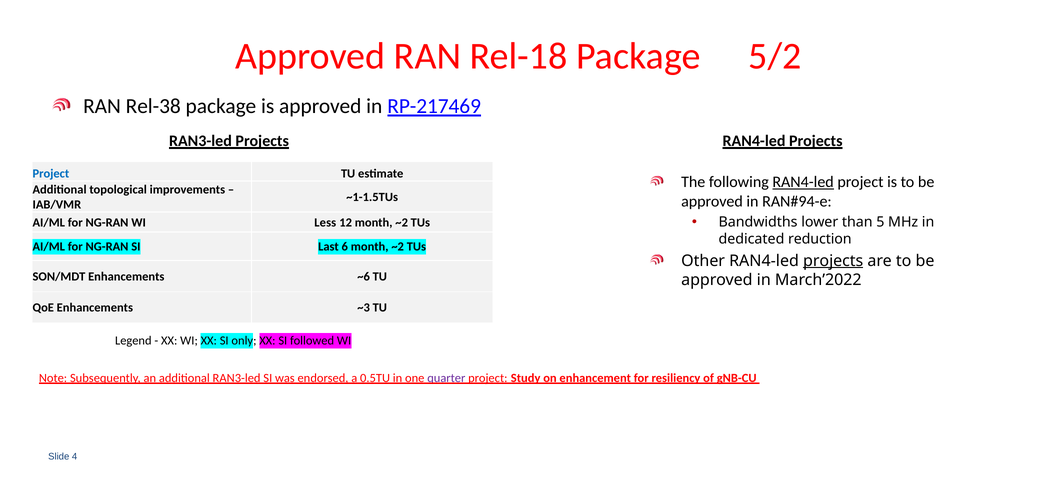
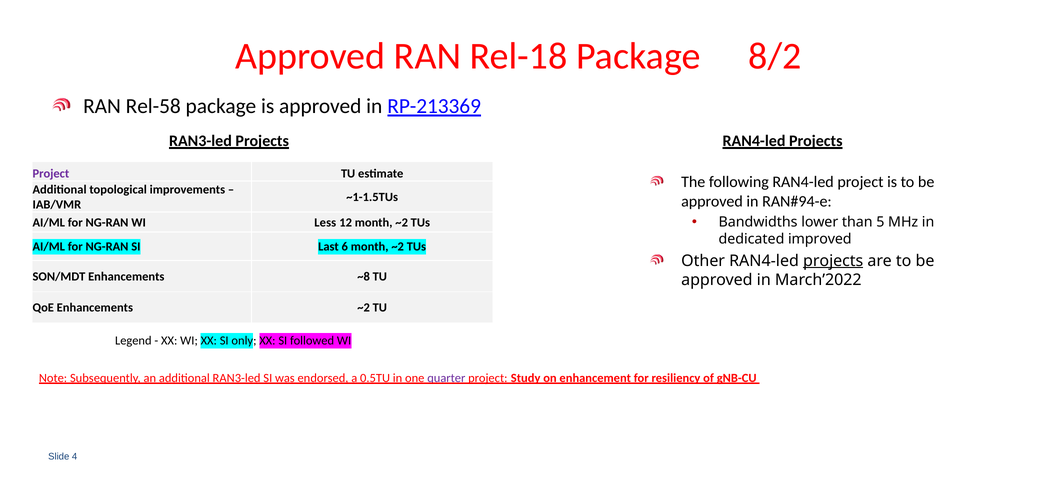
5/2: 5/2 -> 8/2
Rel-38: Rel-38 -> Rel-58
RP-217469: RP-217469 -> RP-213369
Project at (51, 174) colour: blue -> purple
RAN4-led at (803, 182) underline: present -> none
reduction: reduction -> improved
~6: ~6 -> ~8
Enhancements ~3: ~3 -> ~2
